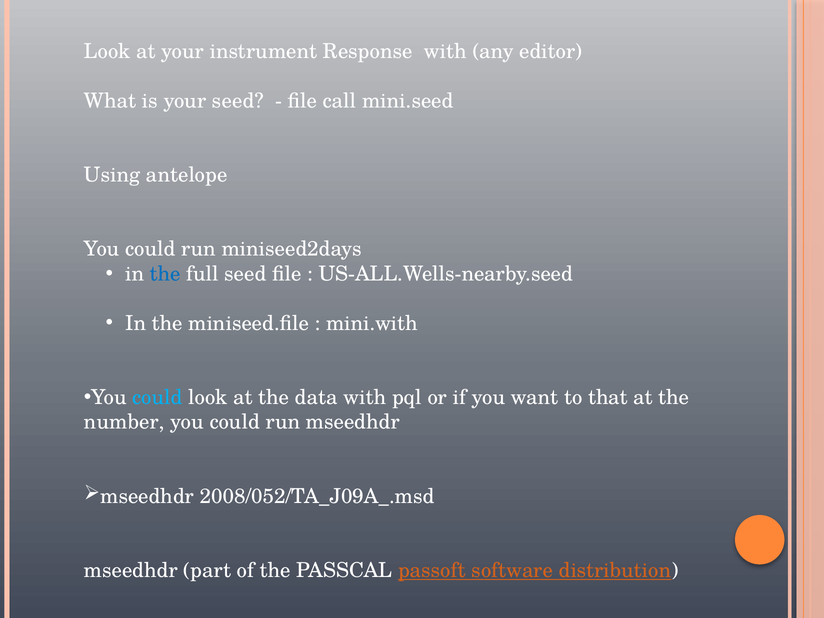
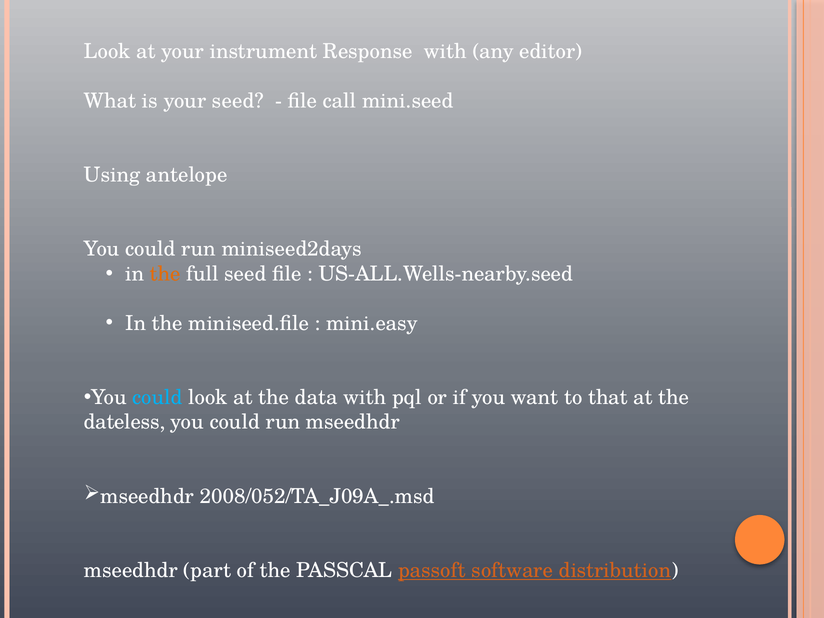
the at (165, 274) colour: blue -> orange
mini.with: mini.with -> mini.easy
number: number -> dateless
